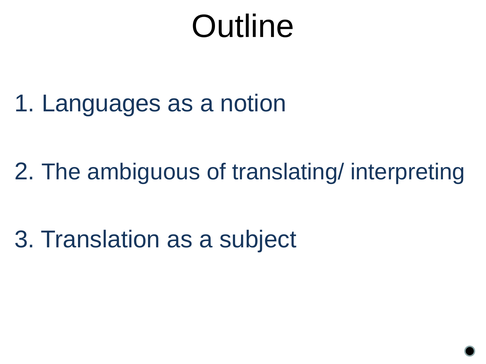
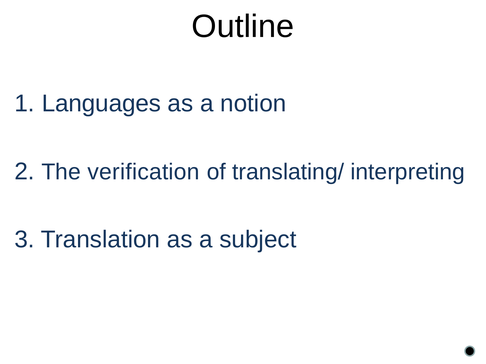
ambiguous: ambiguous -> verification
